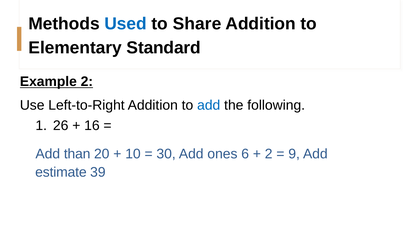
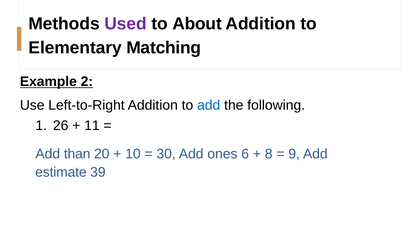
Used colour: blue -> purple
Share: Share -> About
Standard: Standard -> Matching
16: 16 -> 11
2 at (269, 154): 2 -> 8
